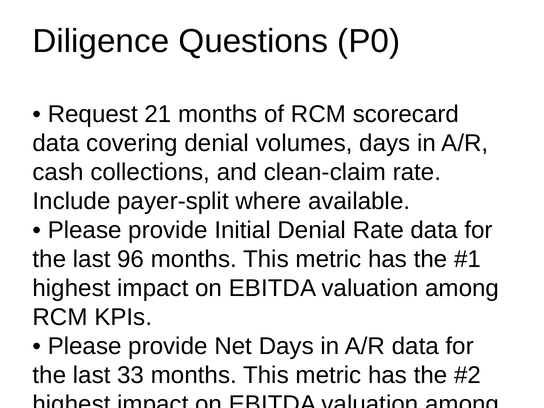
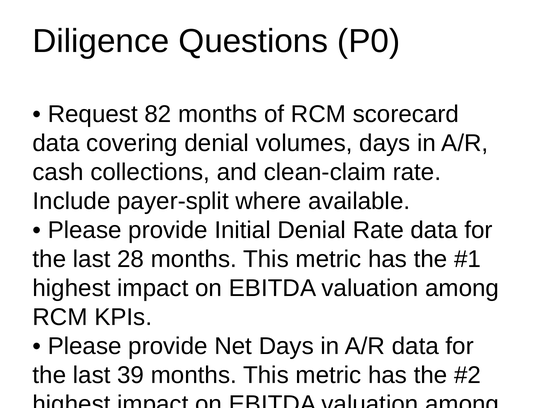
21: 21 -> 82
96: 96 -> 28
33: 33 -> 39
